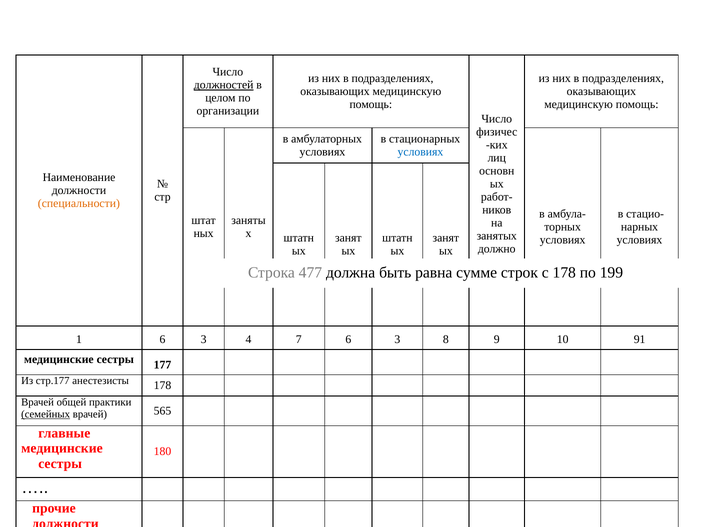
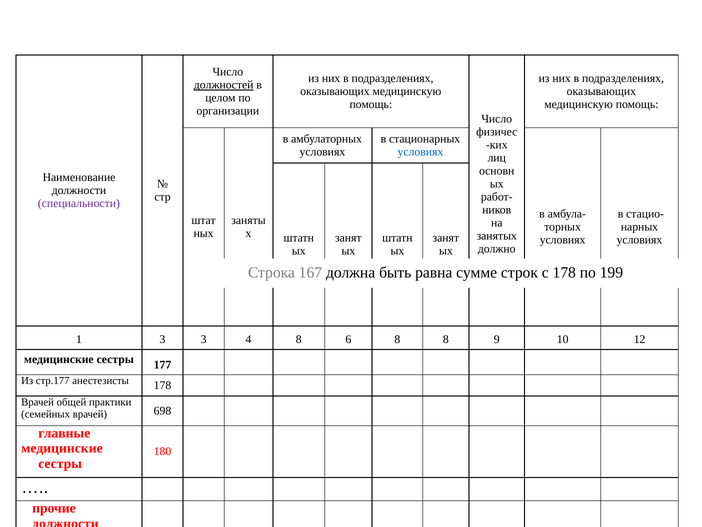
специальности colour: orange -> purple
477: 477 -> 167
1 6: 6 -> 3
4 7: 7 -> 8
3 at (397, 339): 3 -> 8
91: 91 -> 12
семейных underline: present -> none
565: 565 -> 698
